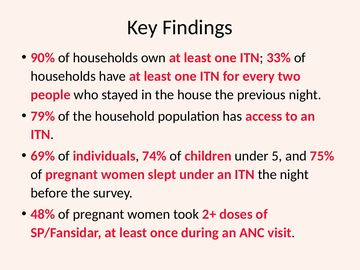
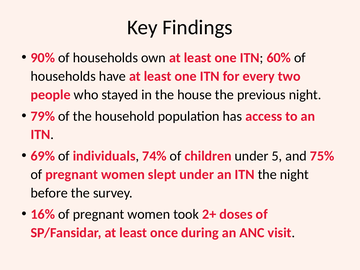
33%: 33% -> 60%
48%: 48% -> 16%
